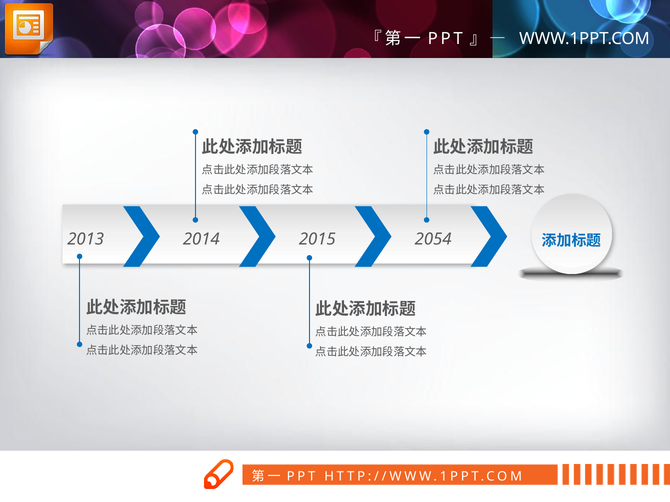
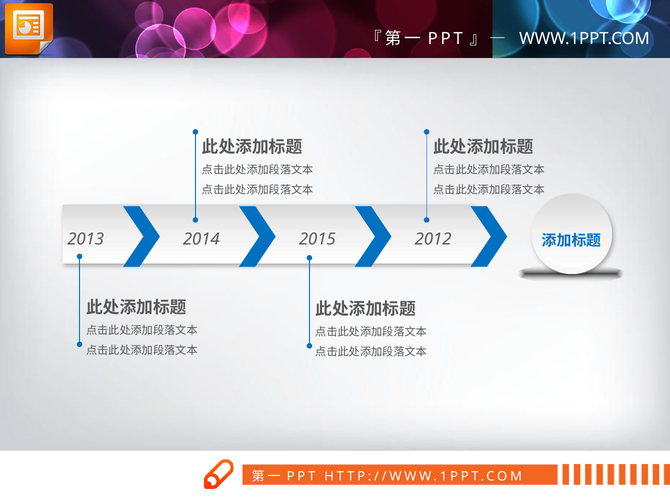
2054: 2054 -> 2012
